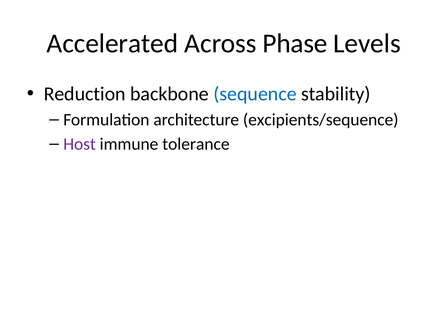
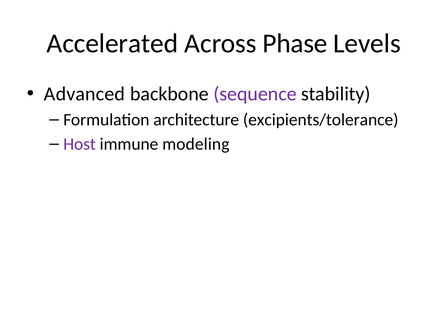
Reduction: Reduction -> Advanced
sequence colour: blue -> purple
excipients/sequence: excipients/sequence -> excipients/tolerance
tolerance: tolerance -> modeling
